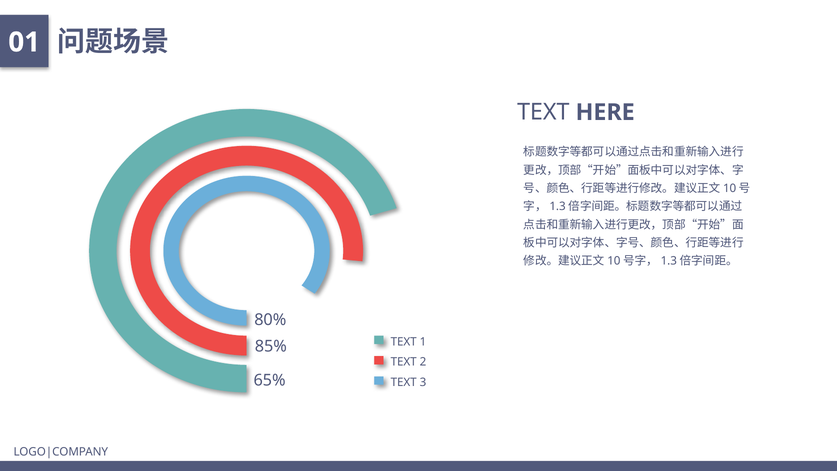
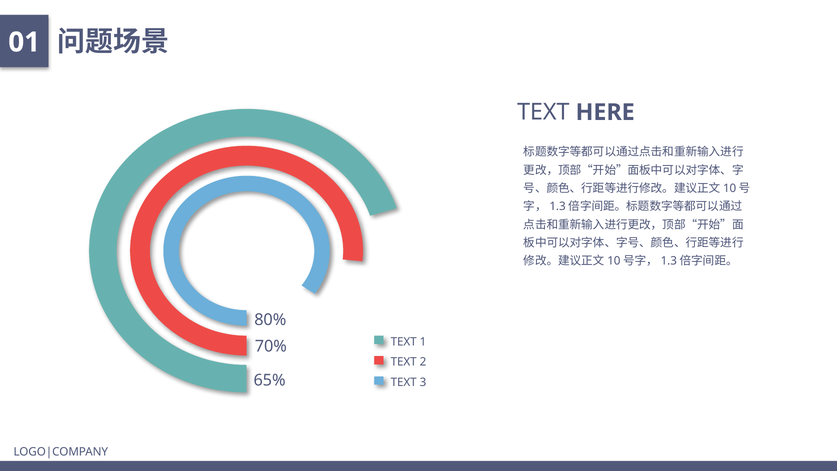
85%: 85% -> 70%
